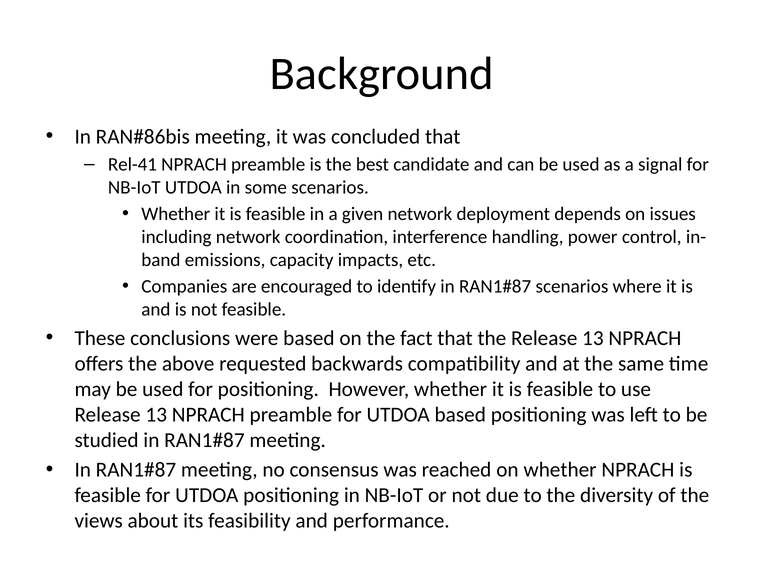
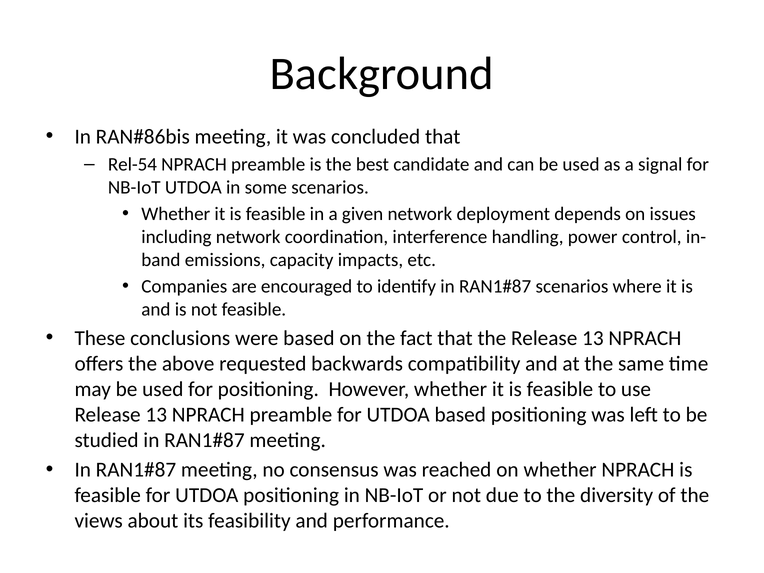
Rel-41: Rel-41 -> Rel-54
